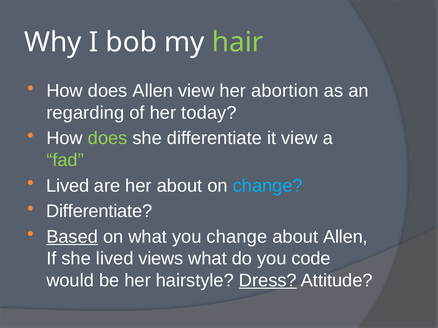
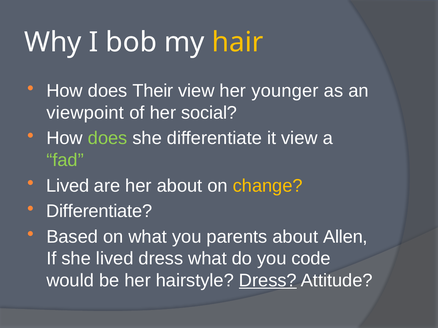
hair colour: light green -> yellow
does Allen: Allen -> Their
abortion: abortion -> younger
regarding: regarding -> viewpoint
today: today -> social
change at (268, 186) colour: light blue -> yellow
Based underline: present -> none
you change: change -> parents
lived views: views -> dress
